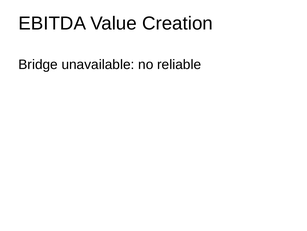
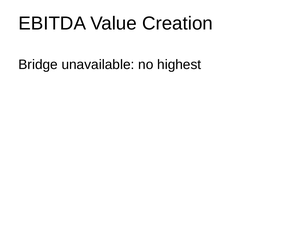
reliable: reliable -> highest
